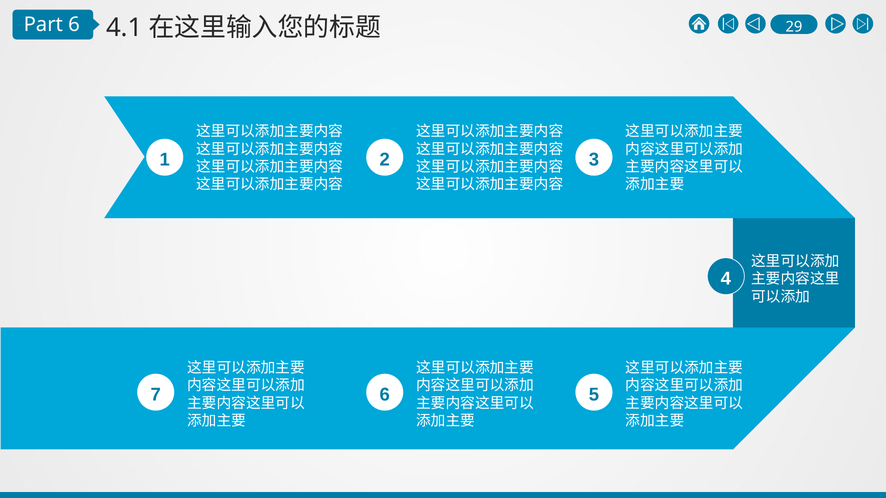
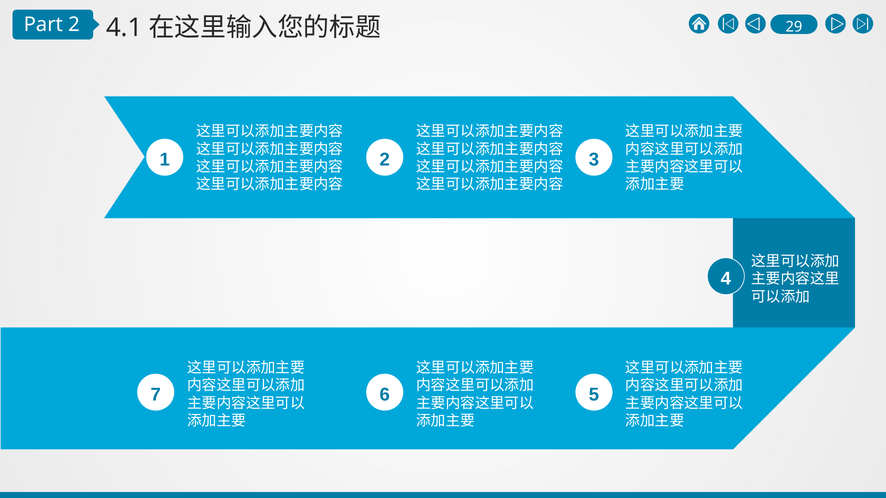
Part 6: 6 -> 2
